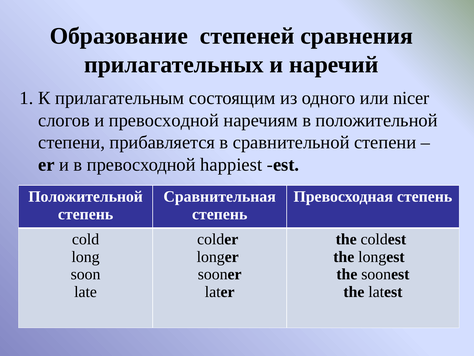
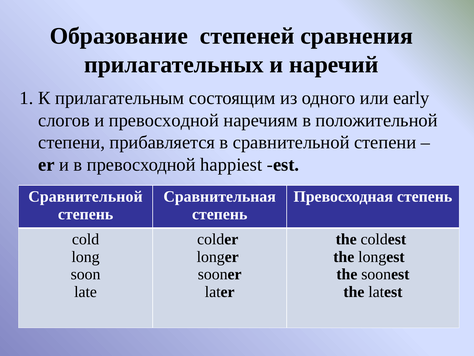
nicer: nicer -> early
Положительной at (86, 196): Положительной -> Сравнительной
